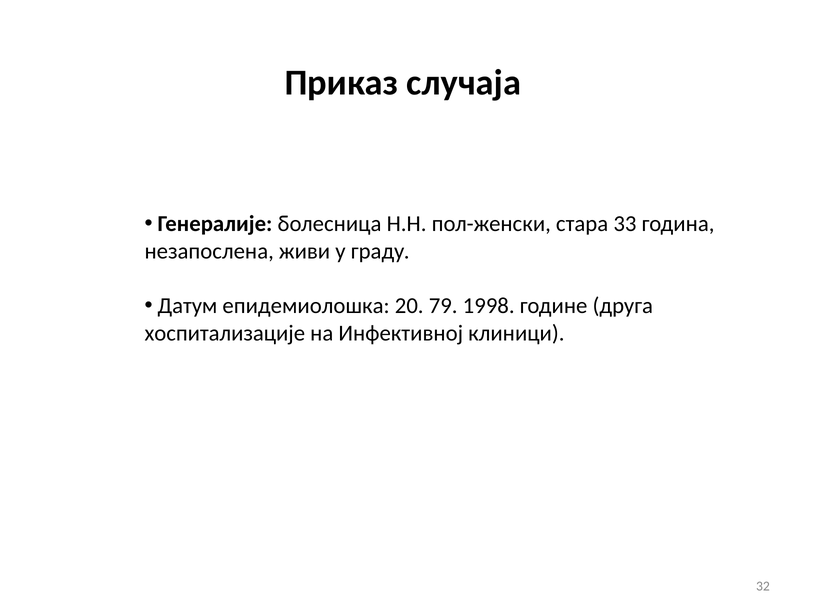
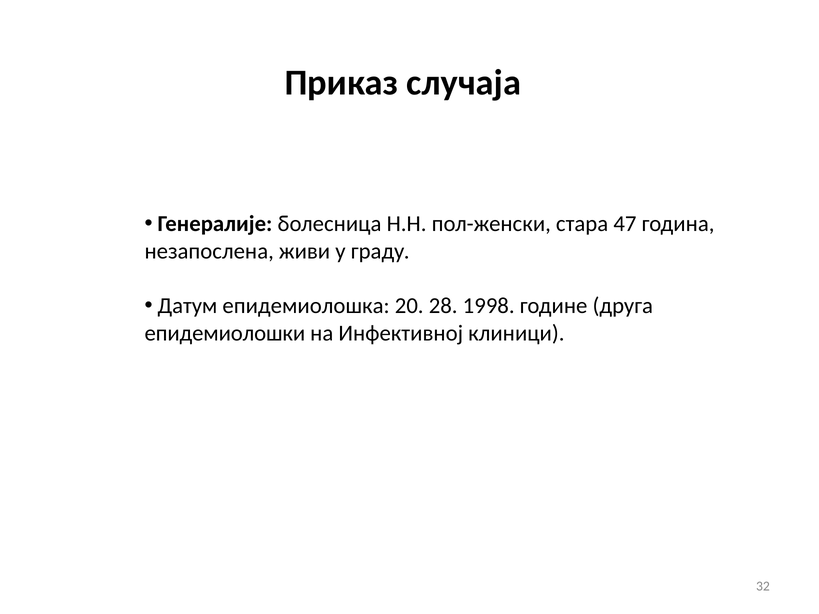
33: 33 -> 47
79: 79 -> 28
хоспитализације: хоспитализације -> епидемиолошки
